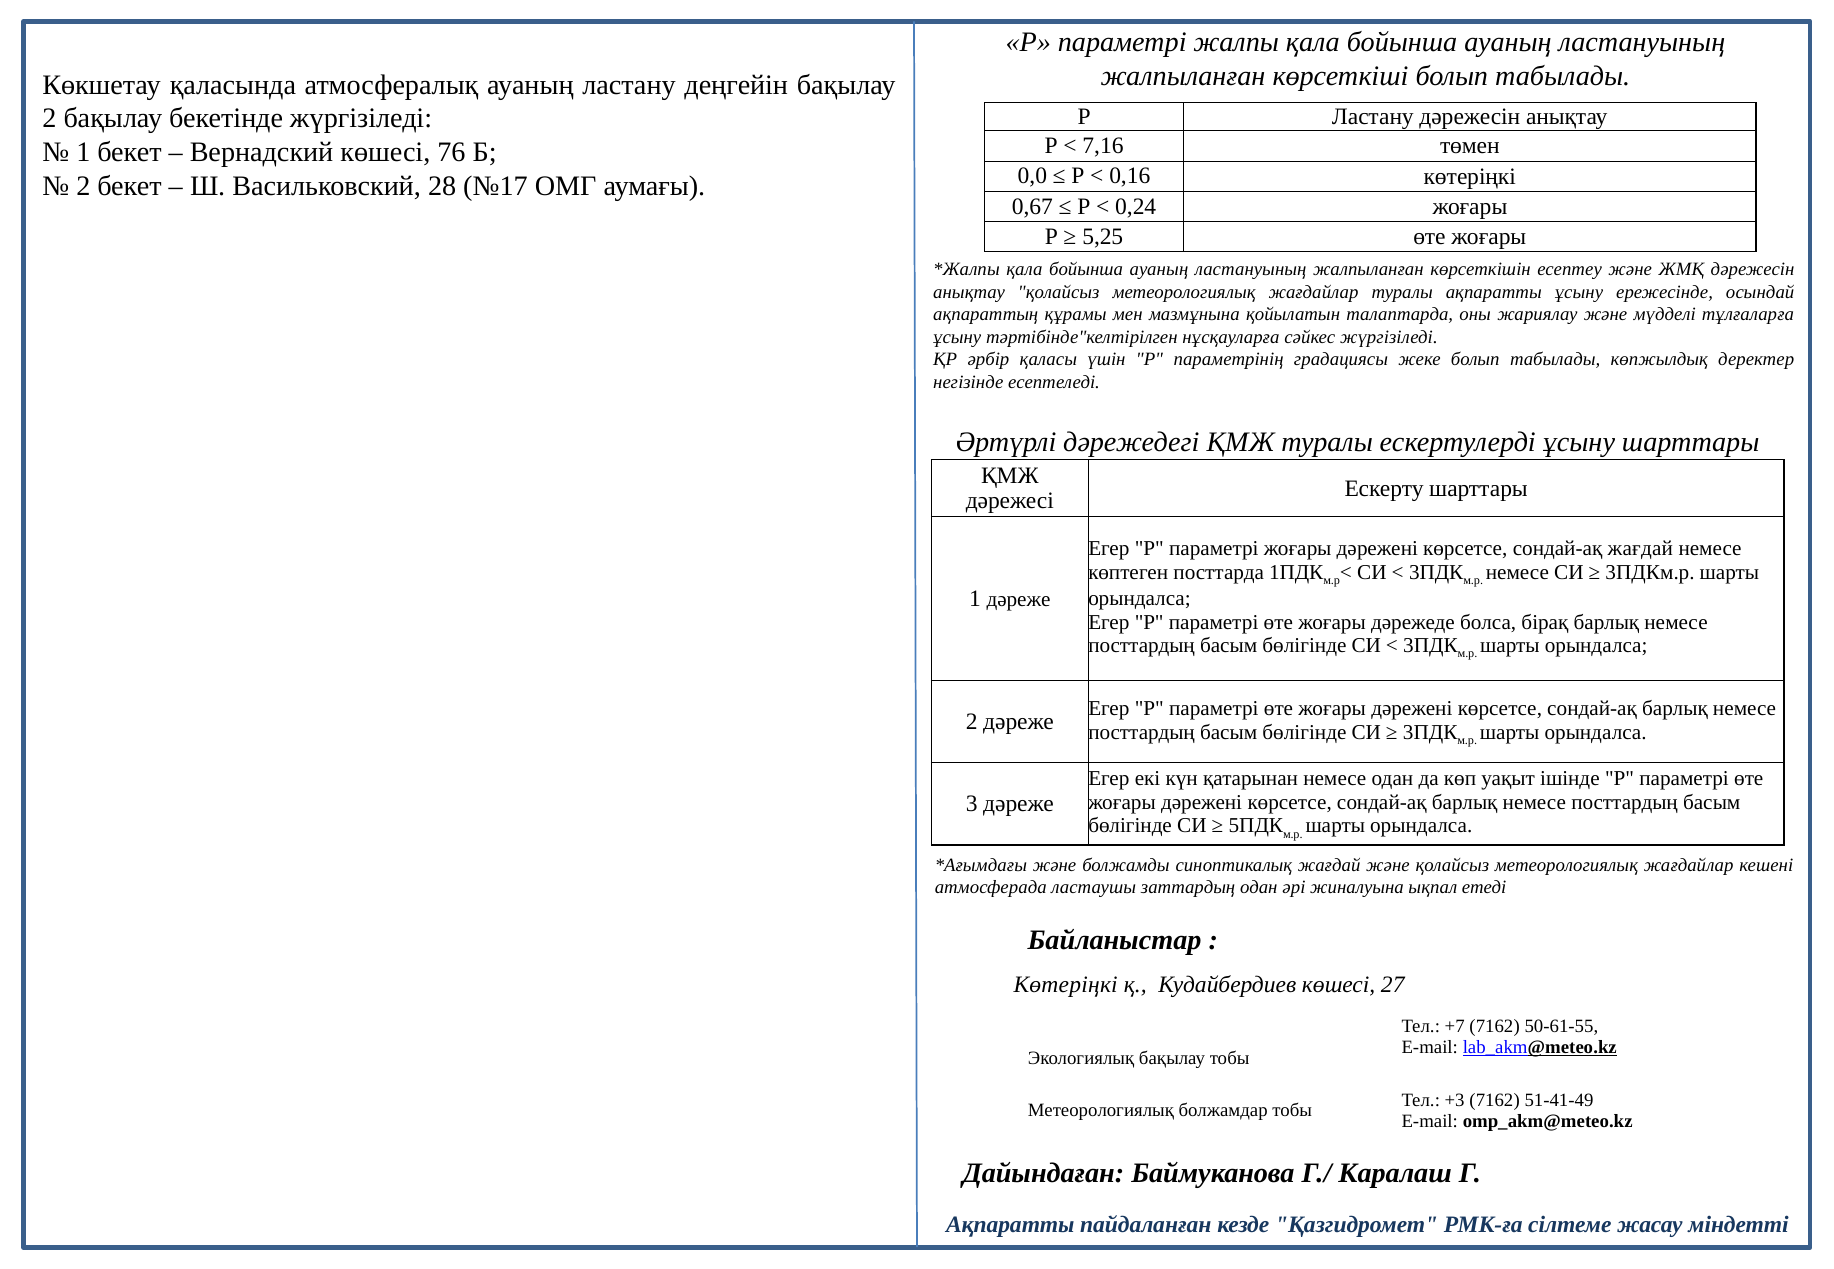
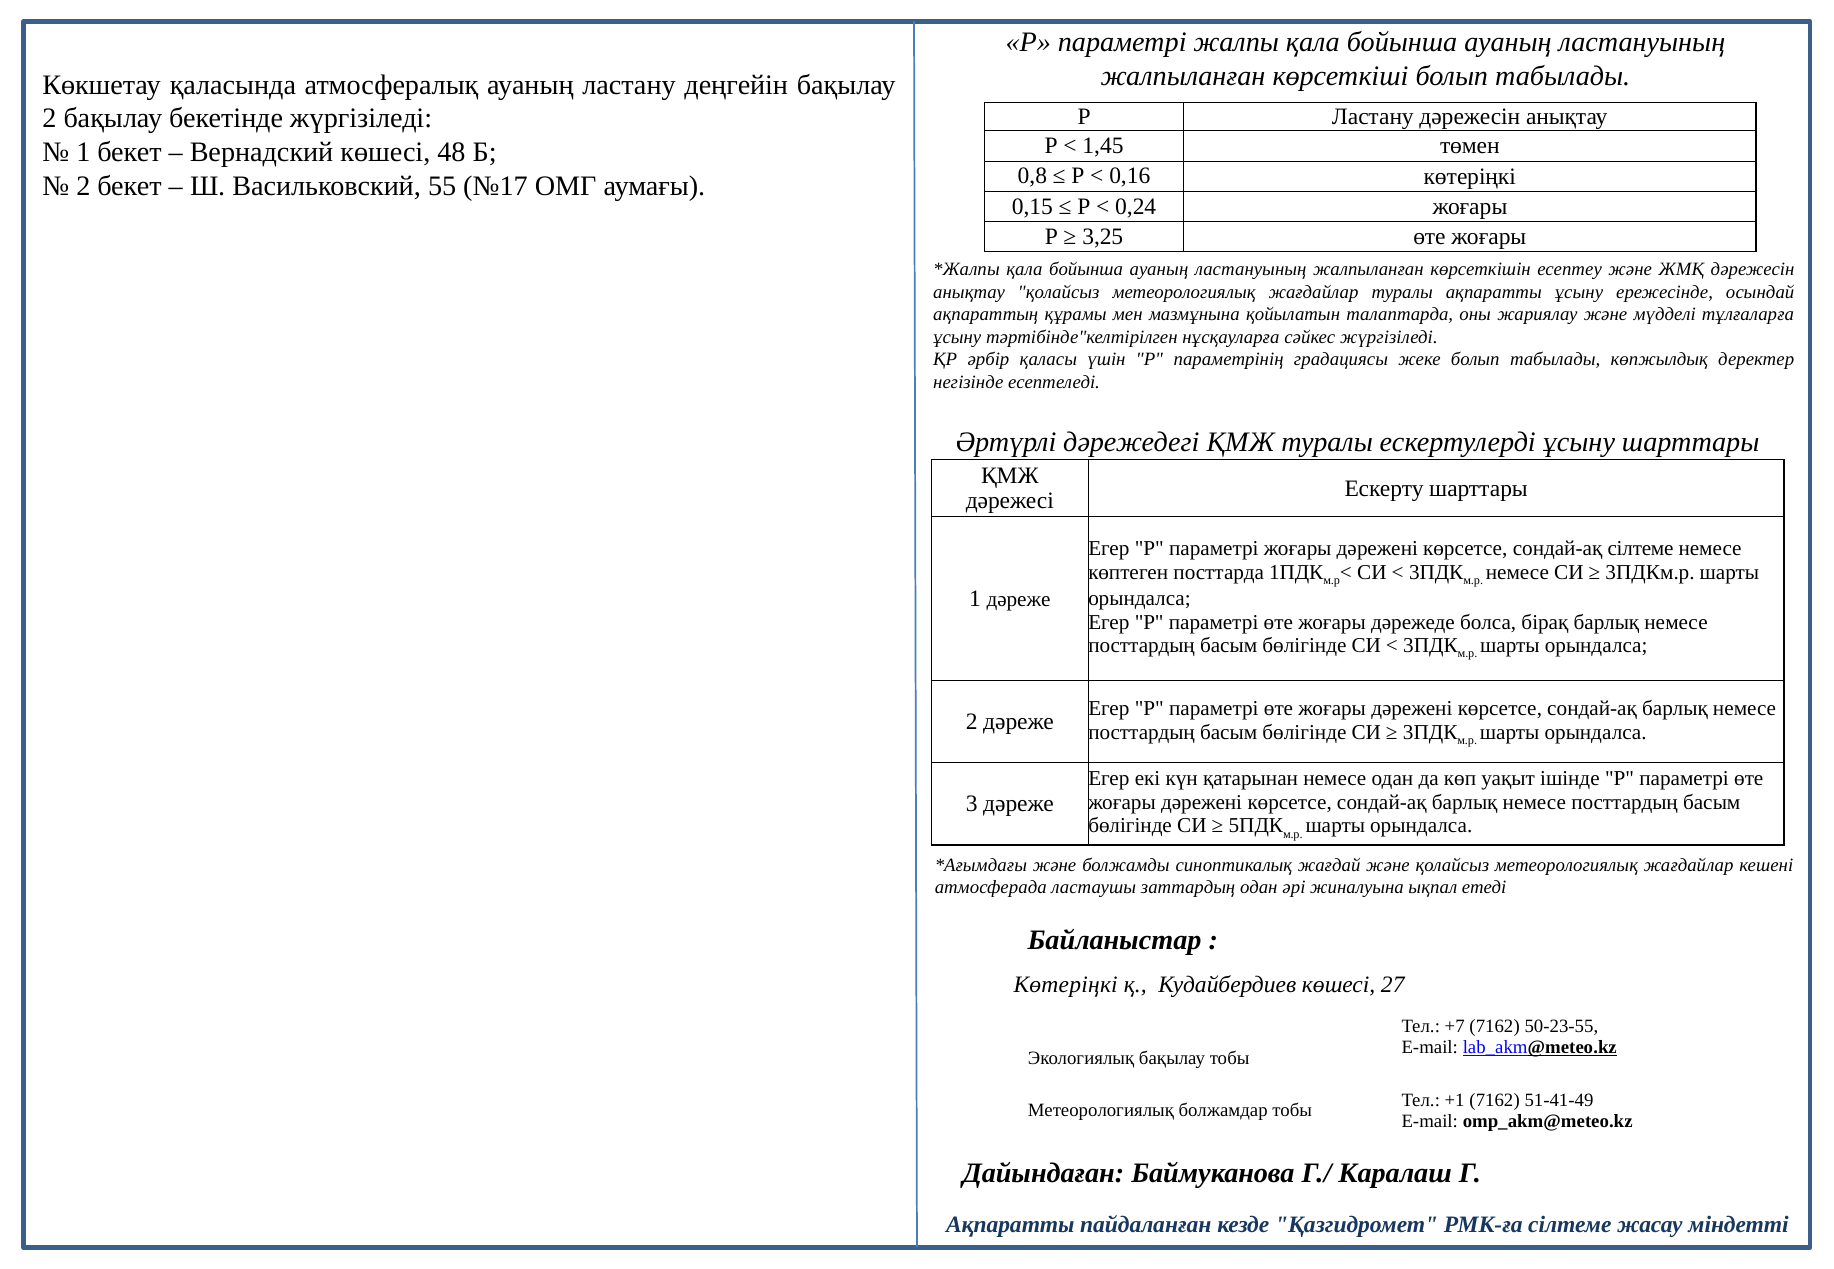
7,16: 7,16 -> 1,45
76: 76 -> 48
0,0: 0,0 -> 0,8
28: 28 -> 55
0,67: 0,67 -> 0,15
5,25: 5,25 -> 3,25
сондай-ақ жағдай: жағдай -> сілтеме
50-61-55: 50-61-55 -> 50-23-55
+3: +3 -> +1
